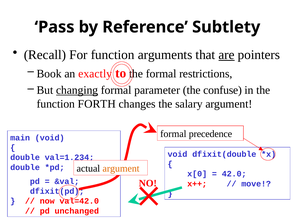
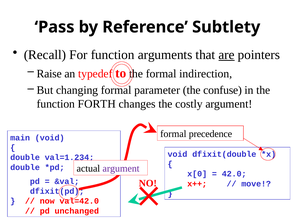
Book: Book -> Raise
exactly: exactly -> typedef
restrictions: restrictions -> indirection
changing underline: present -> none
salary: salary -> costly
argument at (121, 168) colour: orange -> purple
